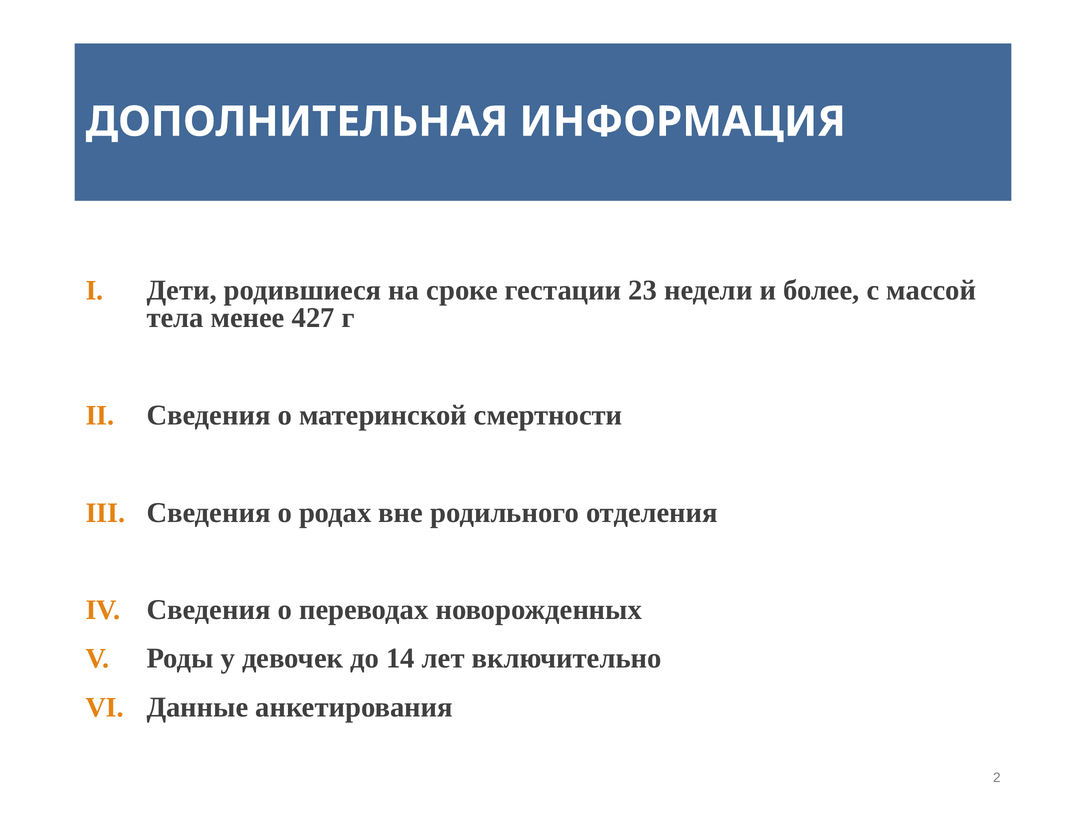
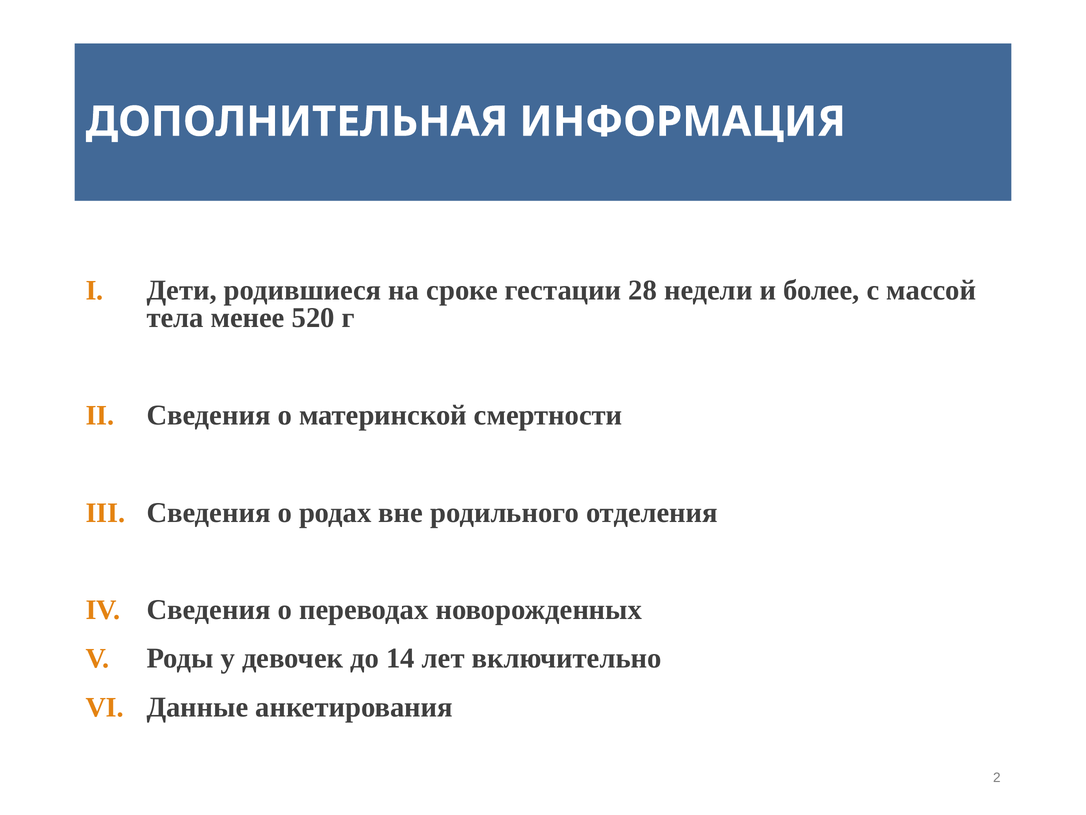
23: 23 -> 28
427: 427 -> 520
